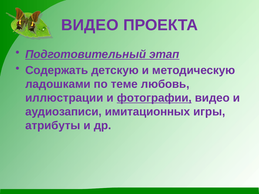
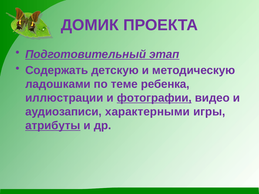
ВИДЕО at (90, 25): ВИДЕО -> ДОМИК
любовь: любовь -> ребенка
имитационных: имитационных -> характерными
атрибуты underline: none -> present
